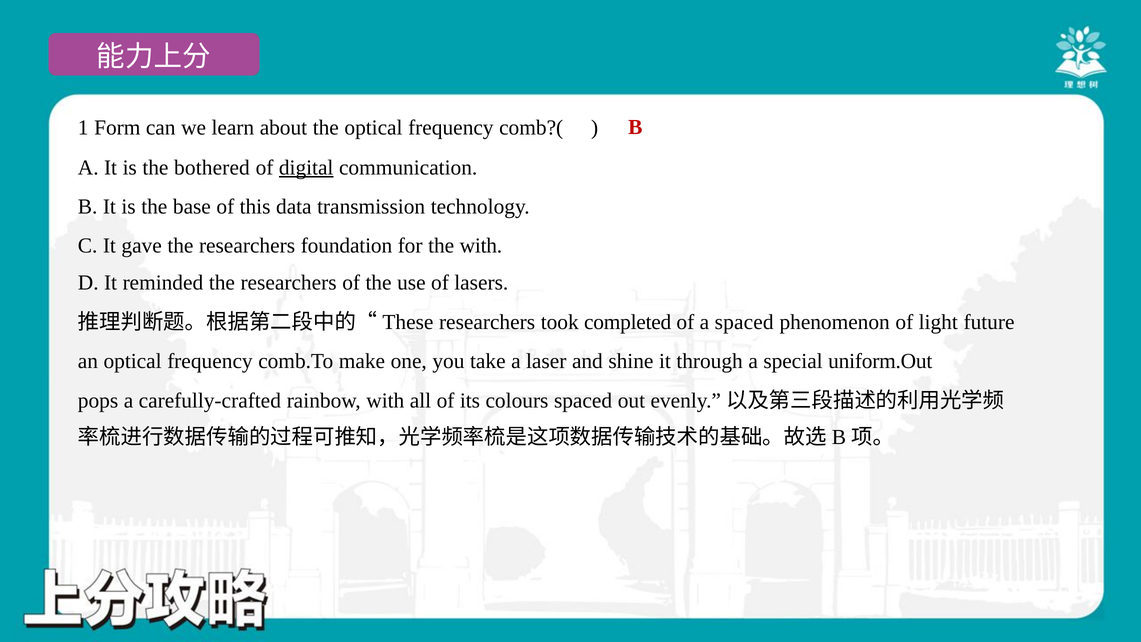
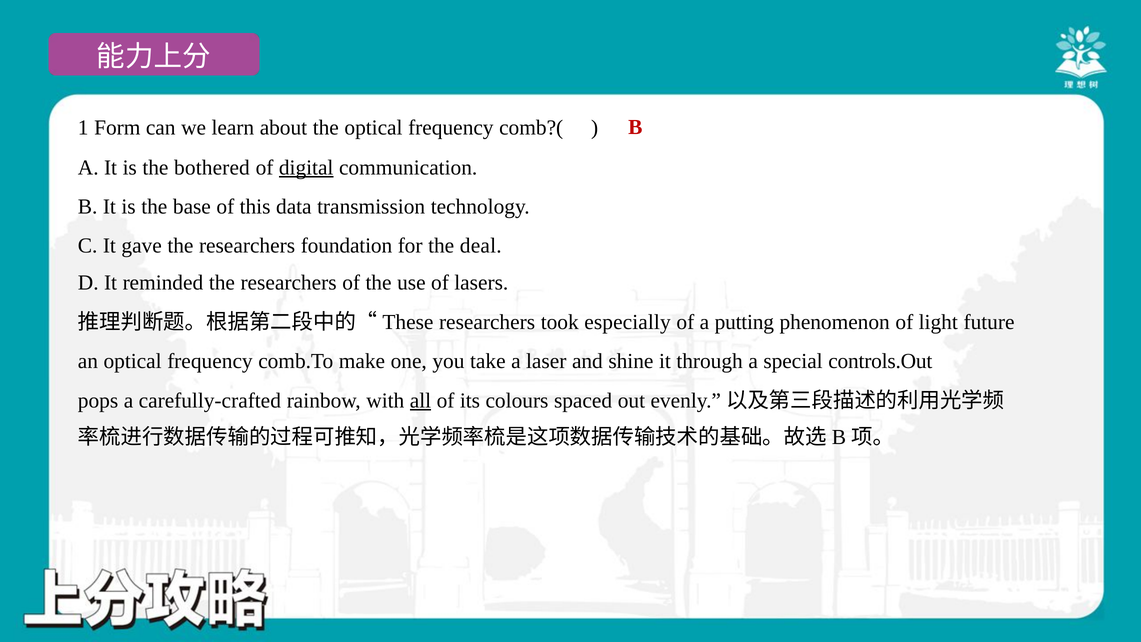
the with: with -> deal
completed: completed -> especially
a spaced: spaced -> putting
uniform.Out: uniform.Out -> controls.Out
all underline: none -> present
